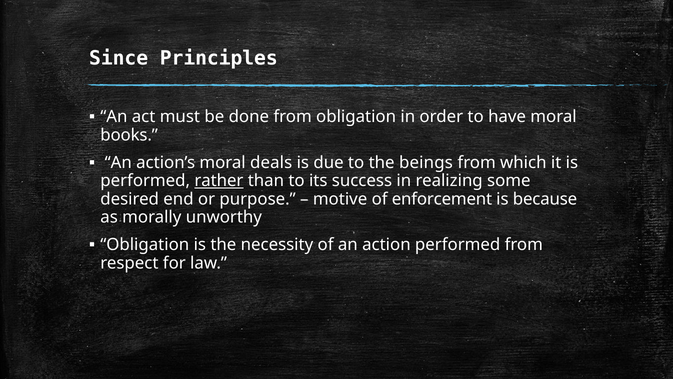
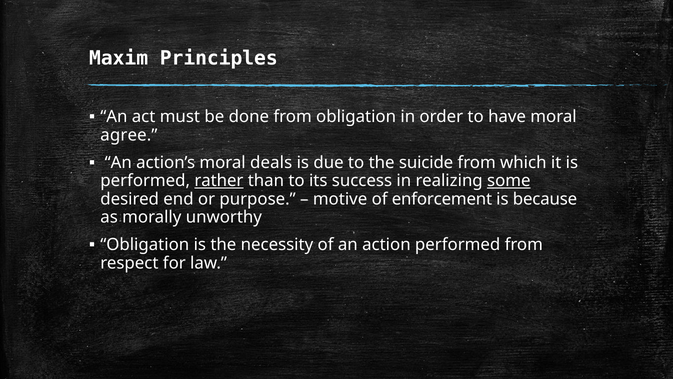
Since: Since -> Maxim
books: books -> agree
beings: beings -> suicide
some underline: none -> present
